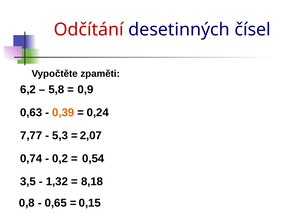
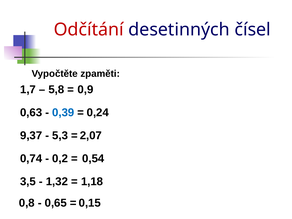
6,2: 6,2 -> 1,7
0,39 colour: orange -> blue
7,77: 7,77 -> 9,37
8,18: 8,18 -> 1,18
